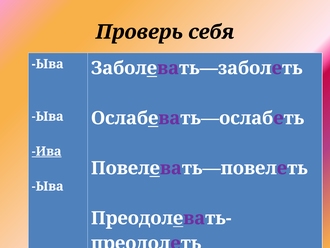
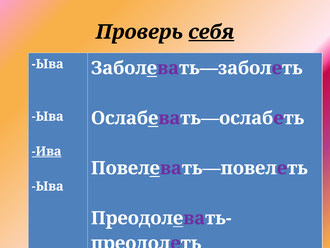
себя underline: none -> present
